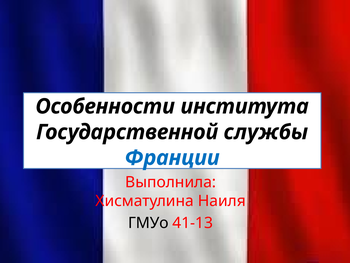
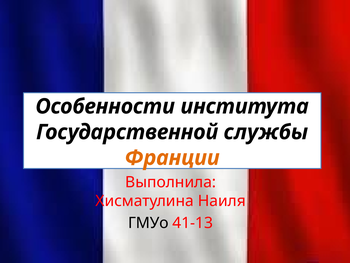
Франции colour: blue -> orange
